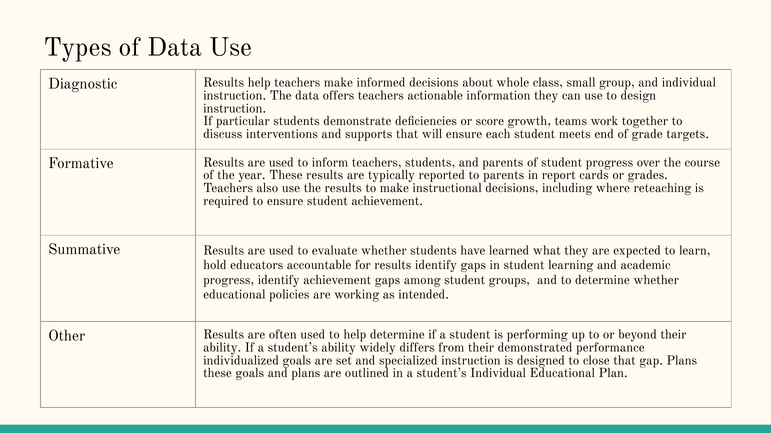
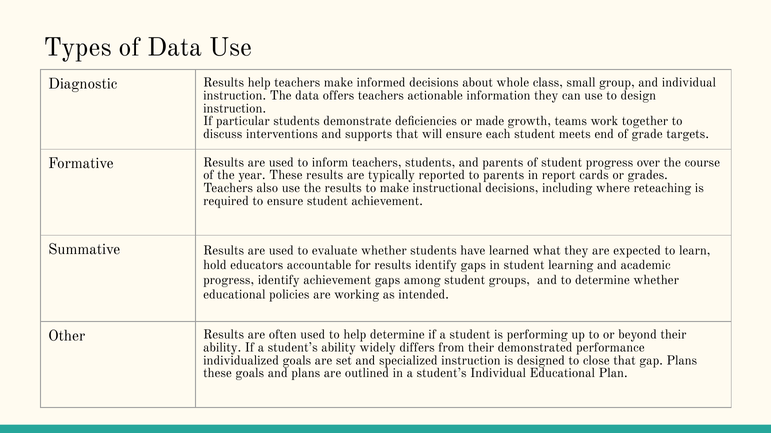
score: score -> made
